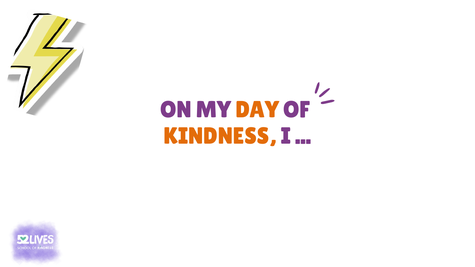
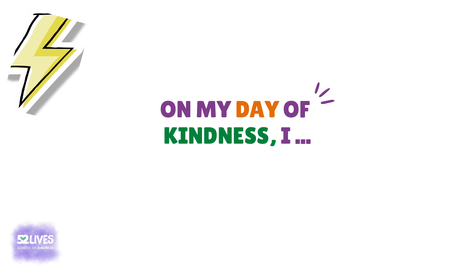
KINDNESS colour: orange -> green
